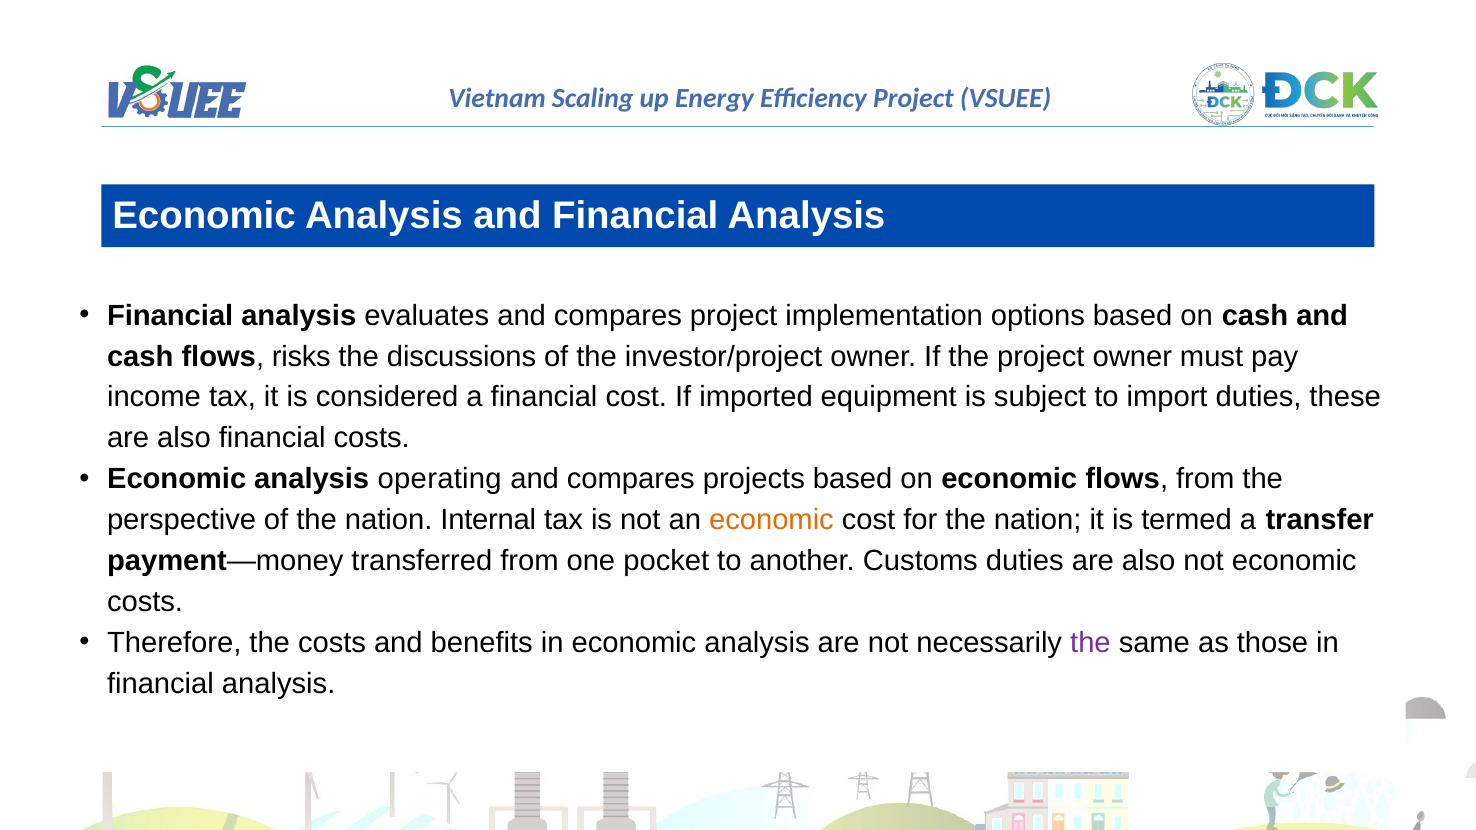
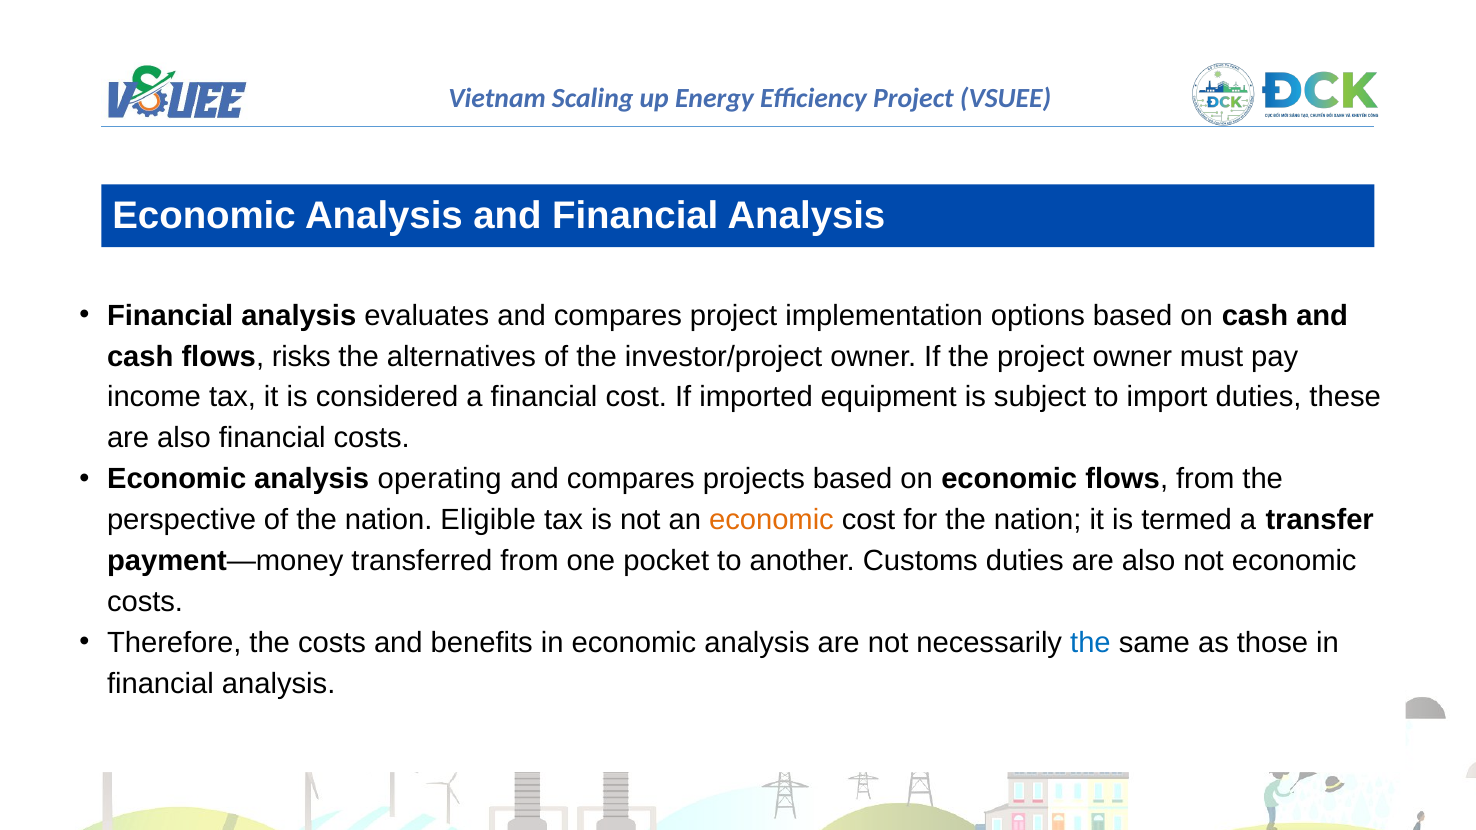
discussions: discussions -> alternatives
Internal: Internal -> Eligible
the at (1090, 643) colour: purple -> blue
